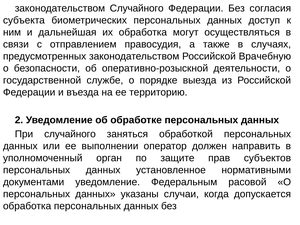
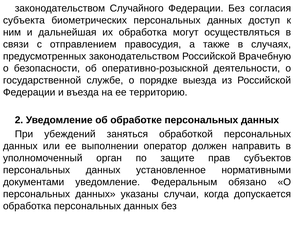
При случайного: случайного -> убеждений
расовой: расовой -> обязано
